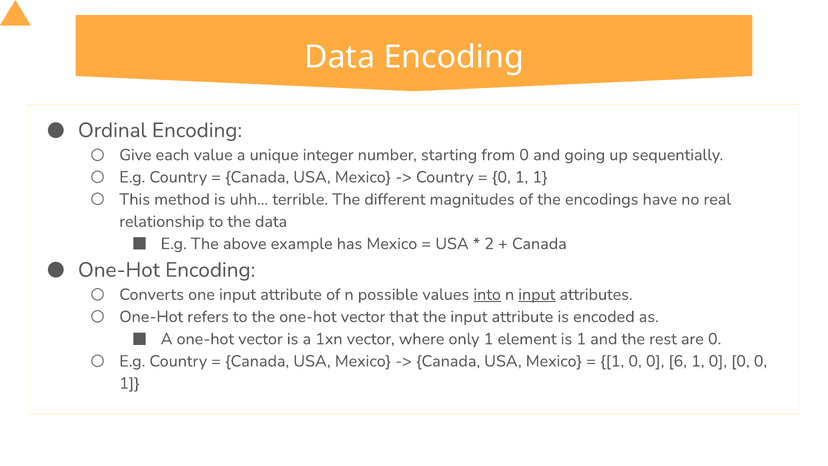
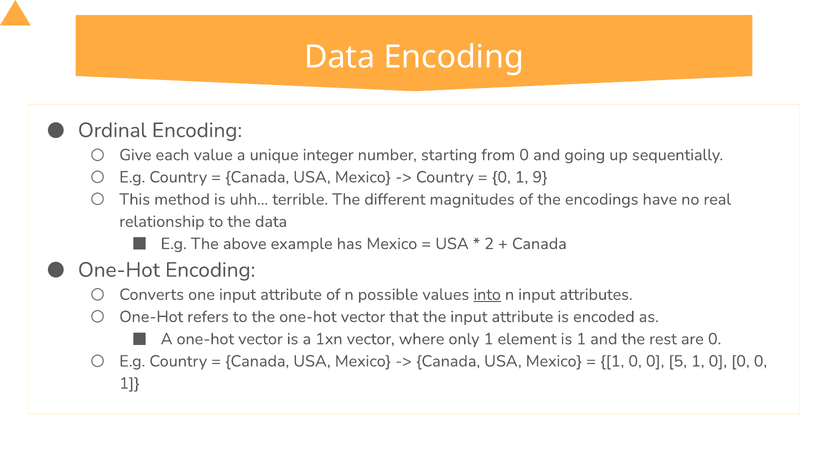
1 1: 1 -> 9
input at (537, 294) underline: present -> none
6: 6 -> 5
